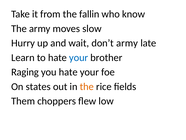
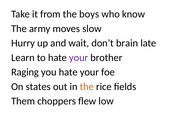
fallin: fallin -> boys
don’t army: army -> brain
your at (79, 57) colour: blue -> purple
